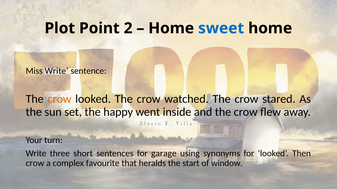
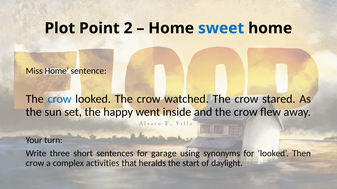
Miss Write: Write -> Home
crow at (60, 99) colour: orange -> blue
favourite: favourite -> activities
window: window -> daylight
